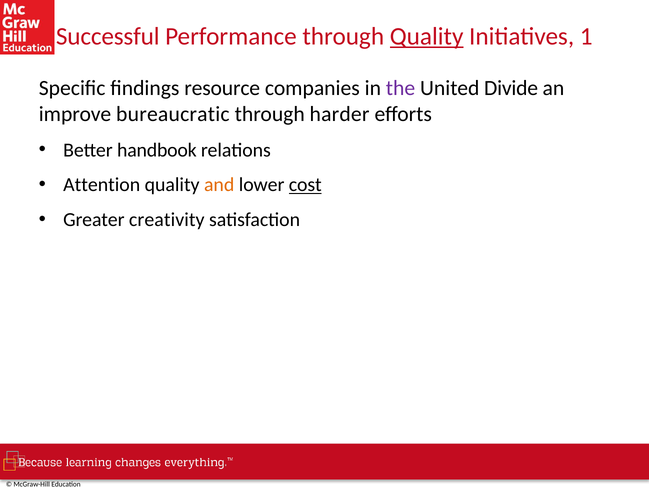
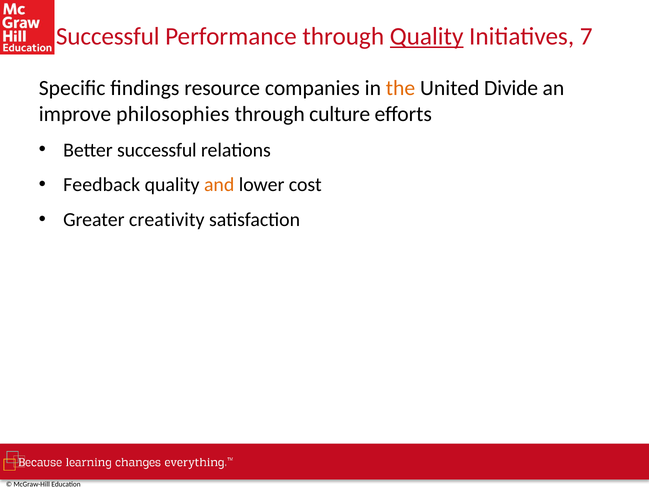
1: 1 -> 7
the colour: purple -> orange
bureaucratic: bureaucratic -> philosophies
harder: harder -> culture
Better handbook: handbook -> successful
Attention: Attention -> Feedback
cost underline: present -> none
